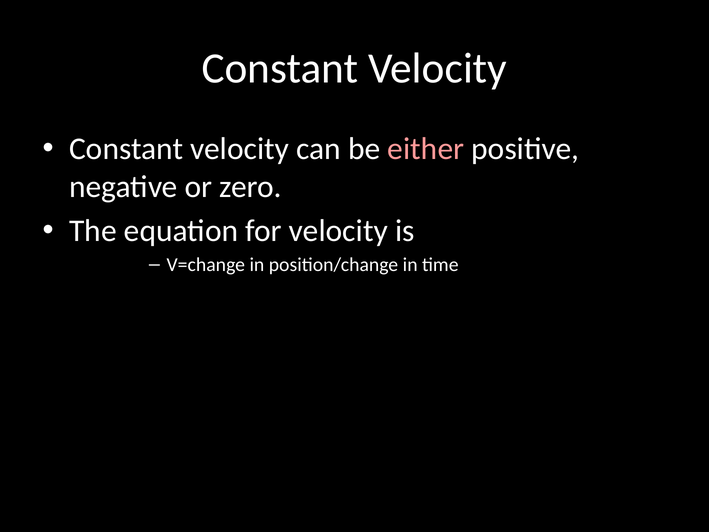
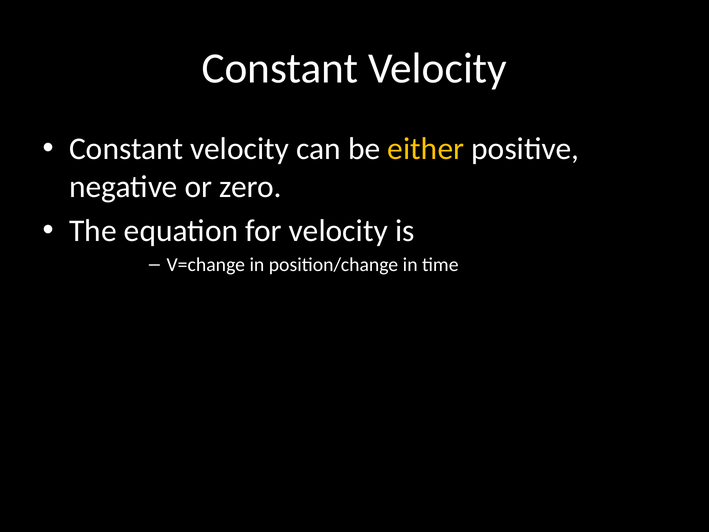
either colour: pink -> yellow
